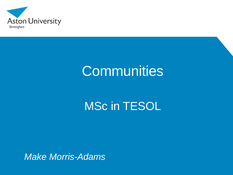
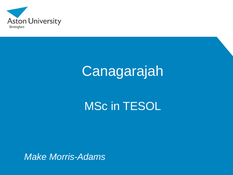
Communities: Communities -> Canagarajah
